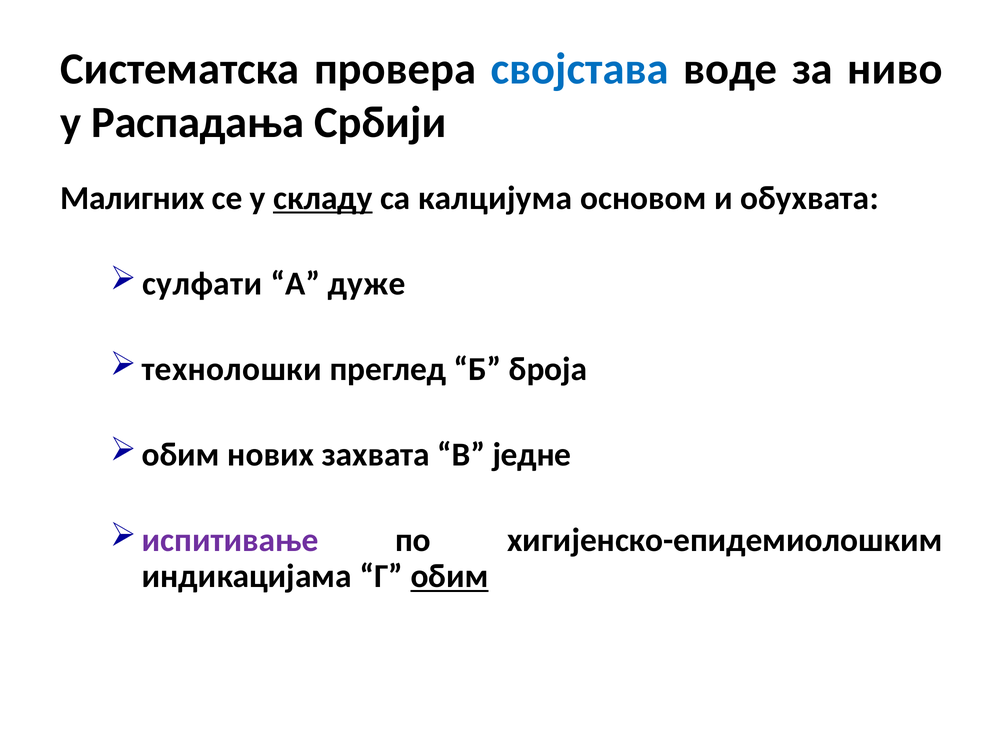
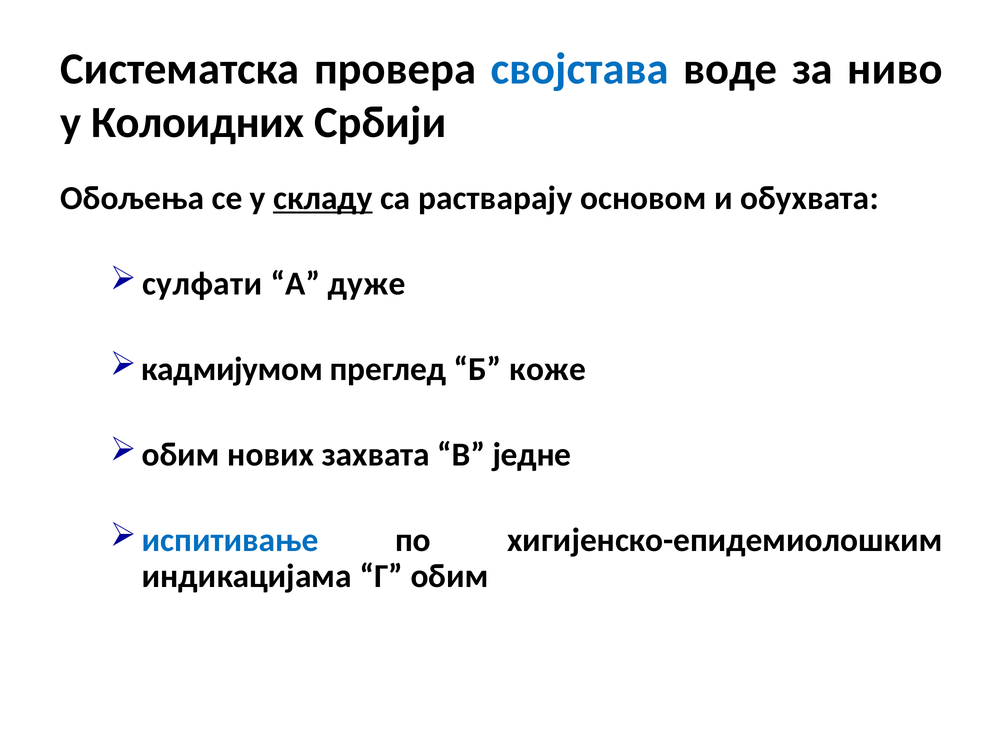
Распадања: Распадања -> Колоидних
Малигних: Малигних -> Обољења
калцијума: калцијума -> растварају
технолошки: технолошки -> кадмијумом
броја: броја -> коже
испитивање colour: purple -> blue
обим at (450, 577) underline: present -> none
